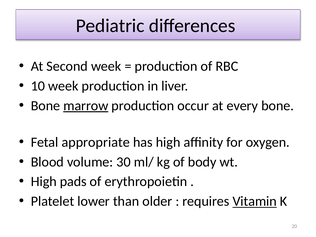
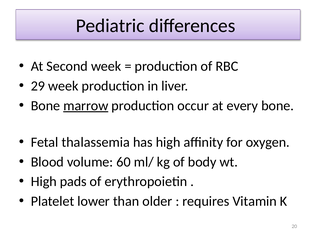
10: 10 -> 29
appropriate: appropriate -> thalassemia
30: 30 -> 60
Vitamin underline: present -> none
